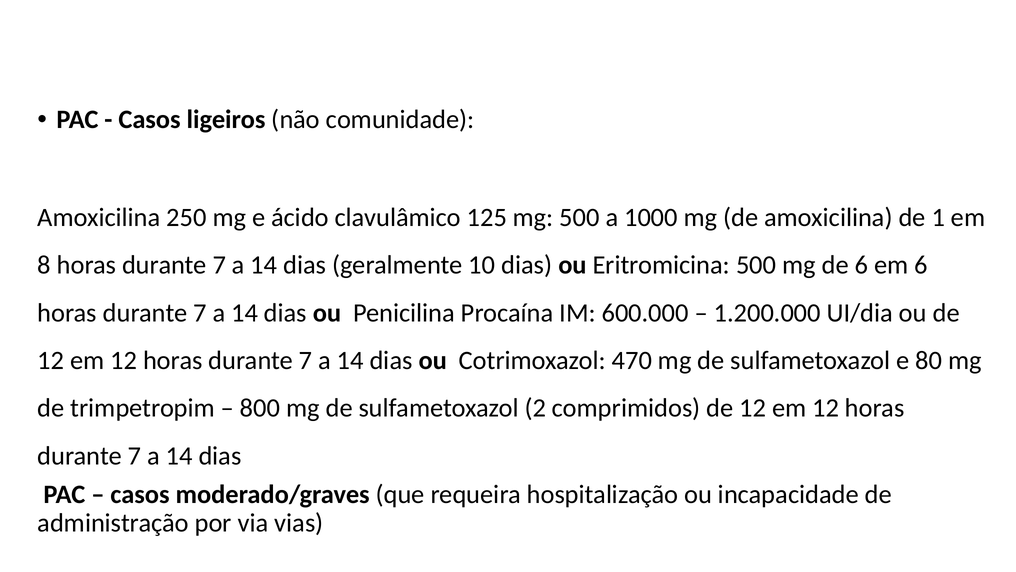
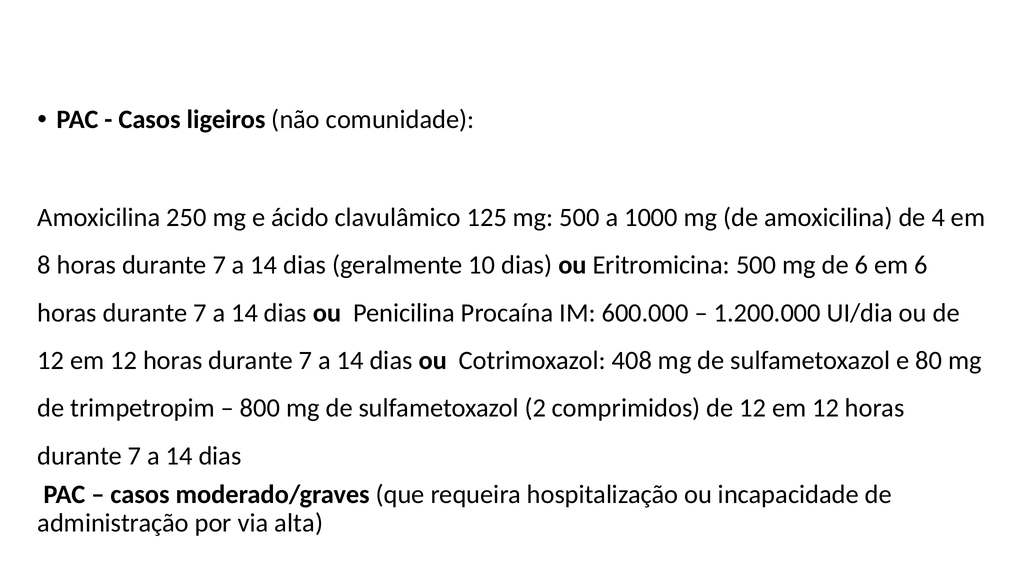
1: 1 -> 4
470: 470 -> 408
vias: vias -> alta
